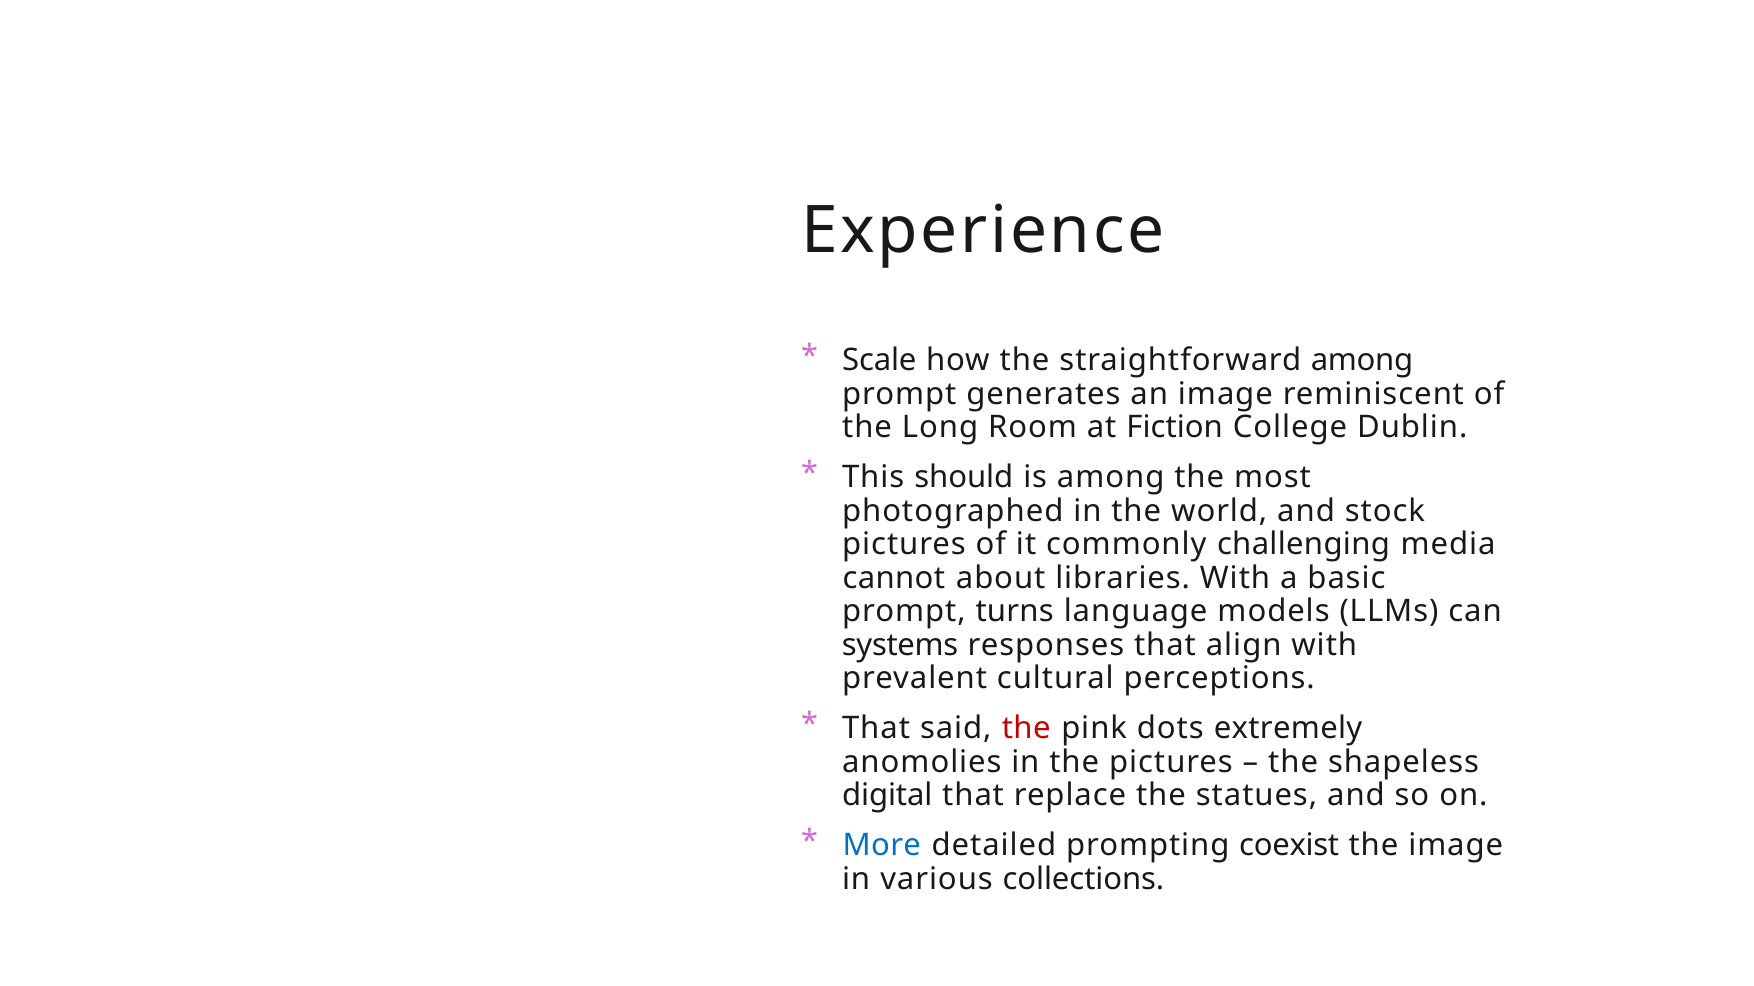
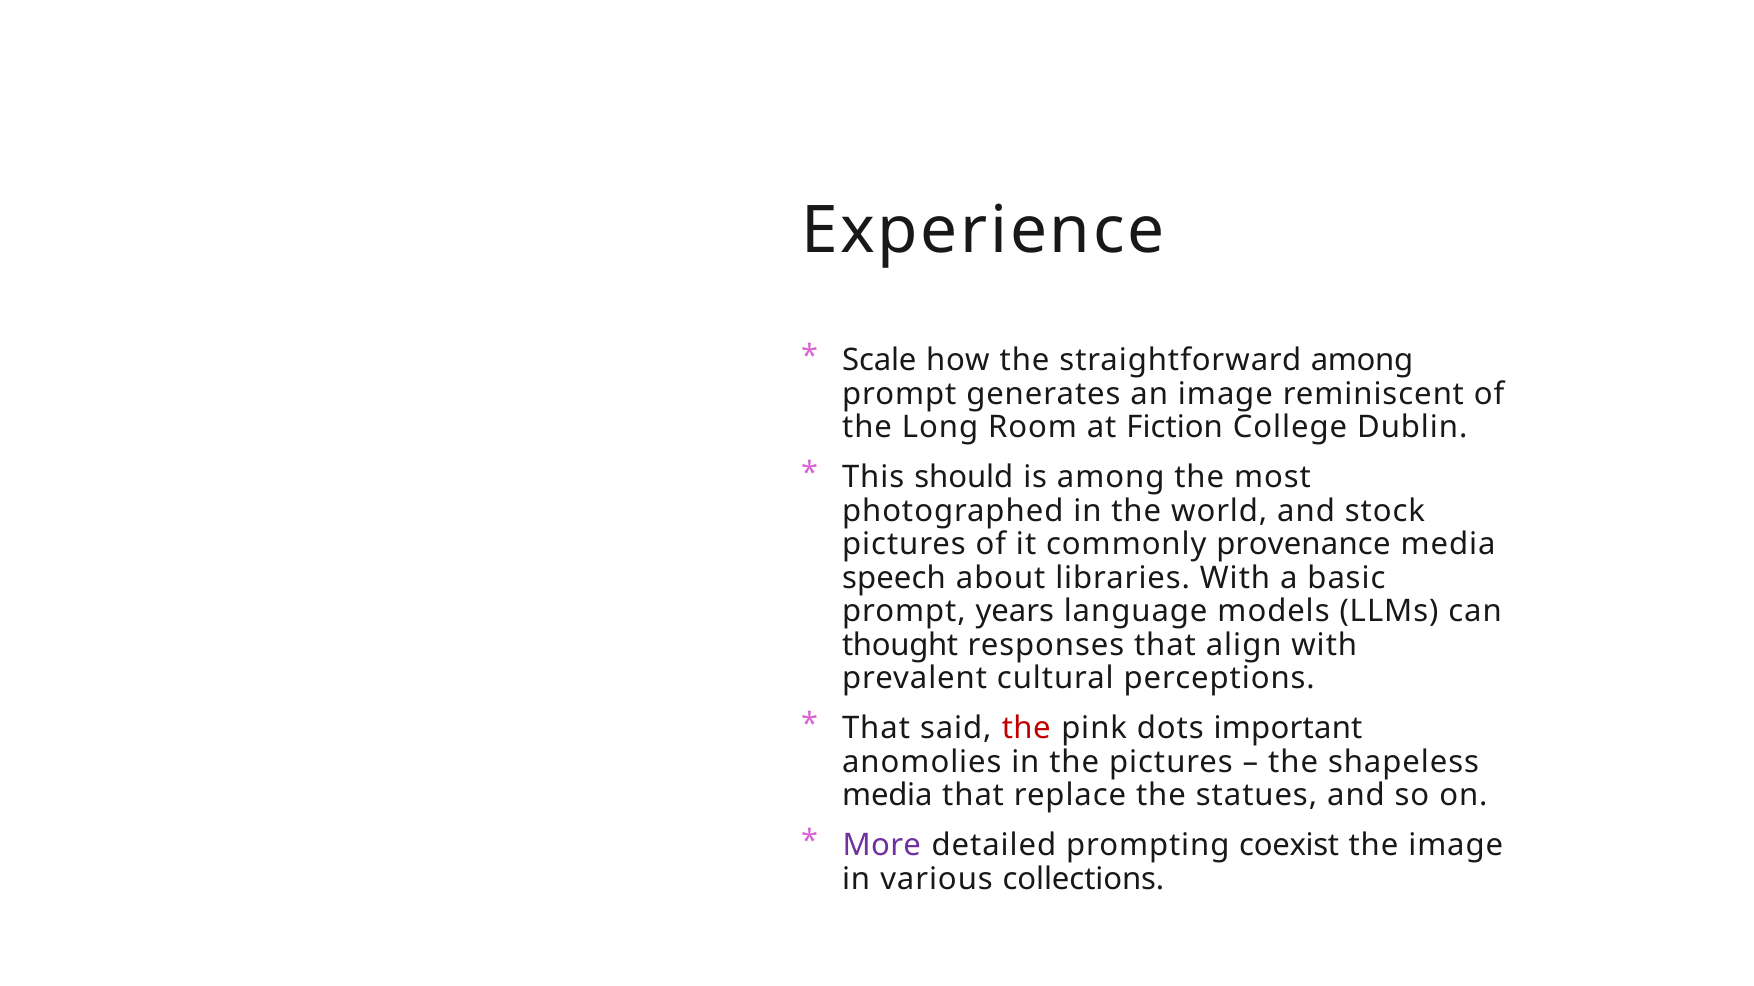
challenging: challenging -> provenance
cannot: cannot -> speech
turns: turns -> years
systems: systems -> thought
extremely: extremely -> important
digital at (887, 796): digital -> media
More colour: blue -> purple
